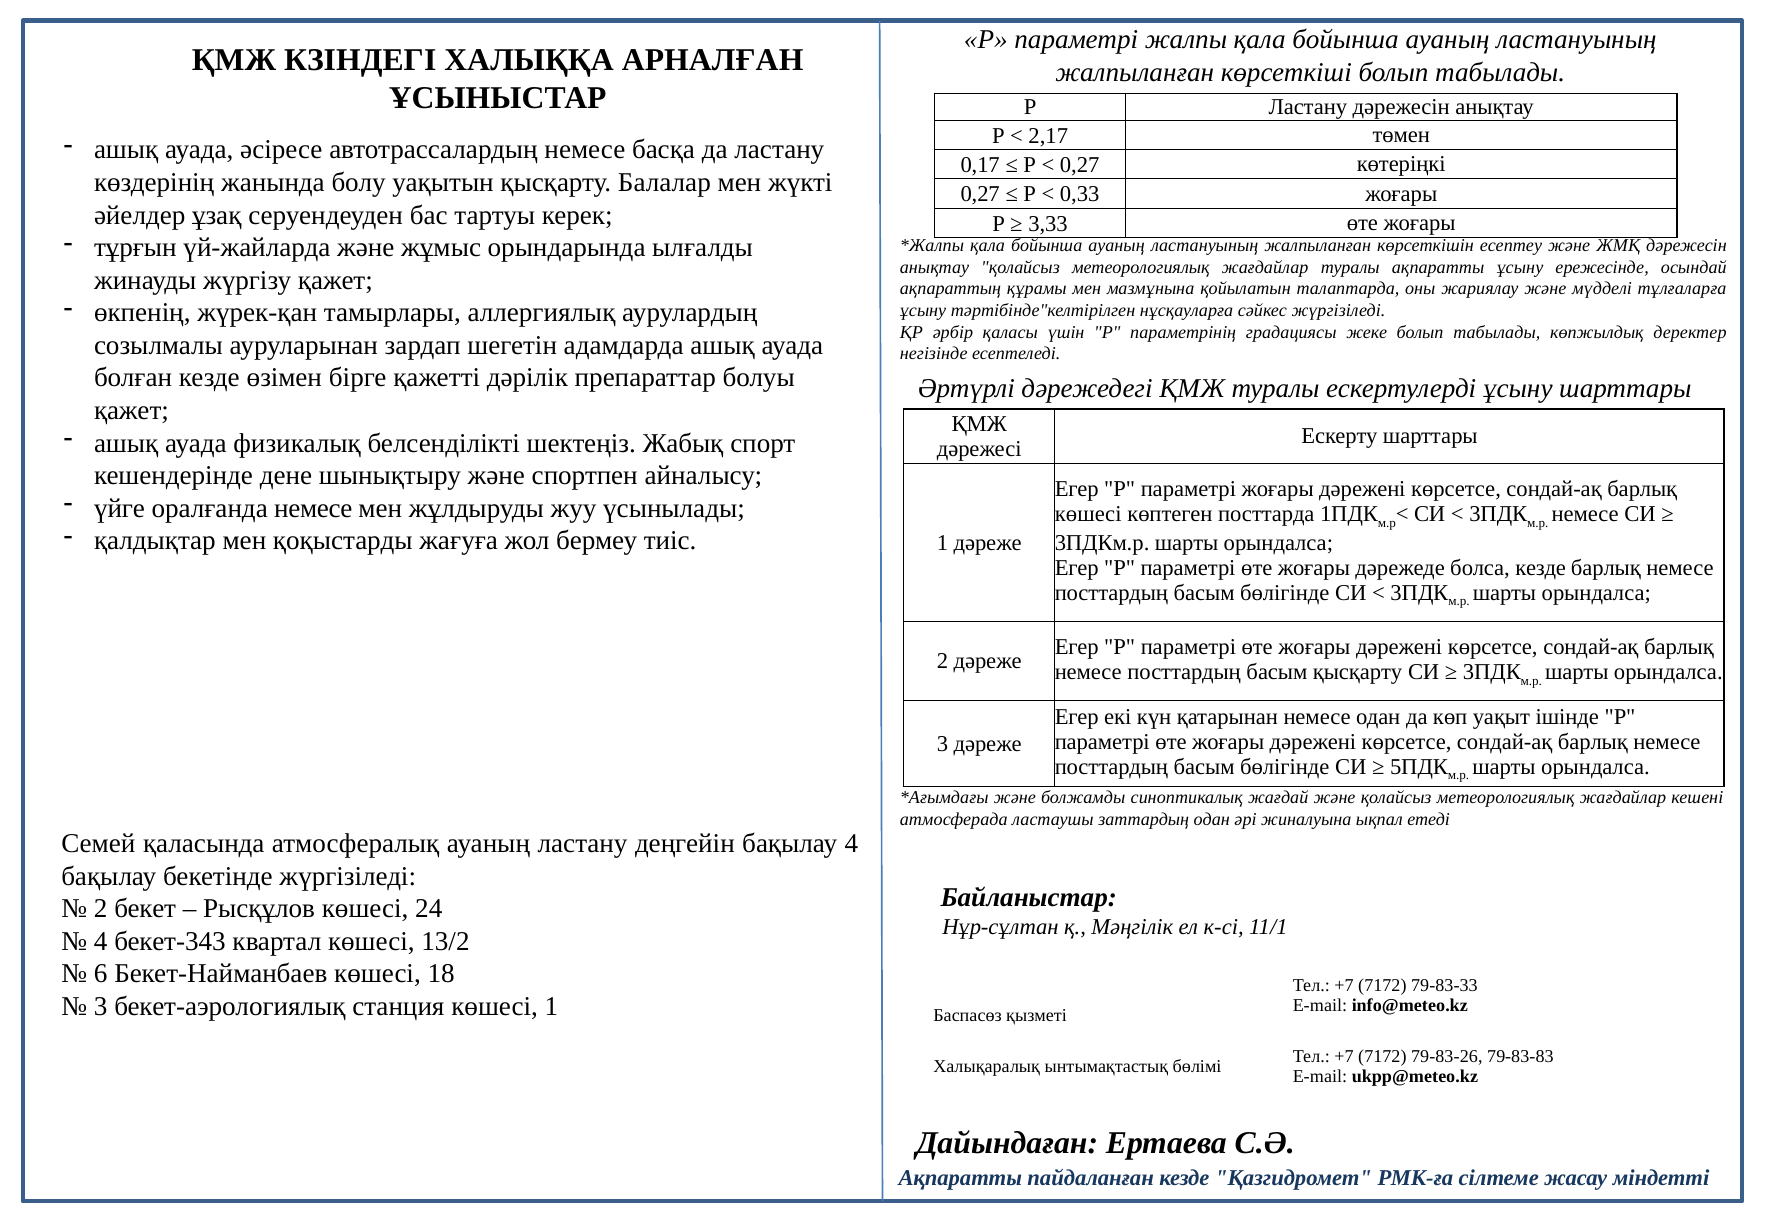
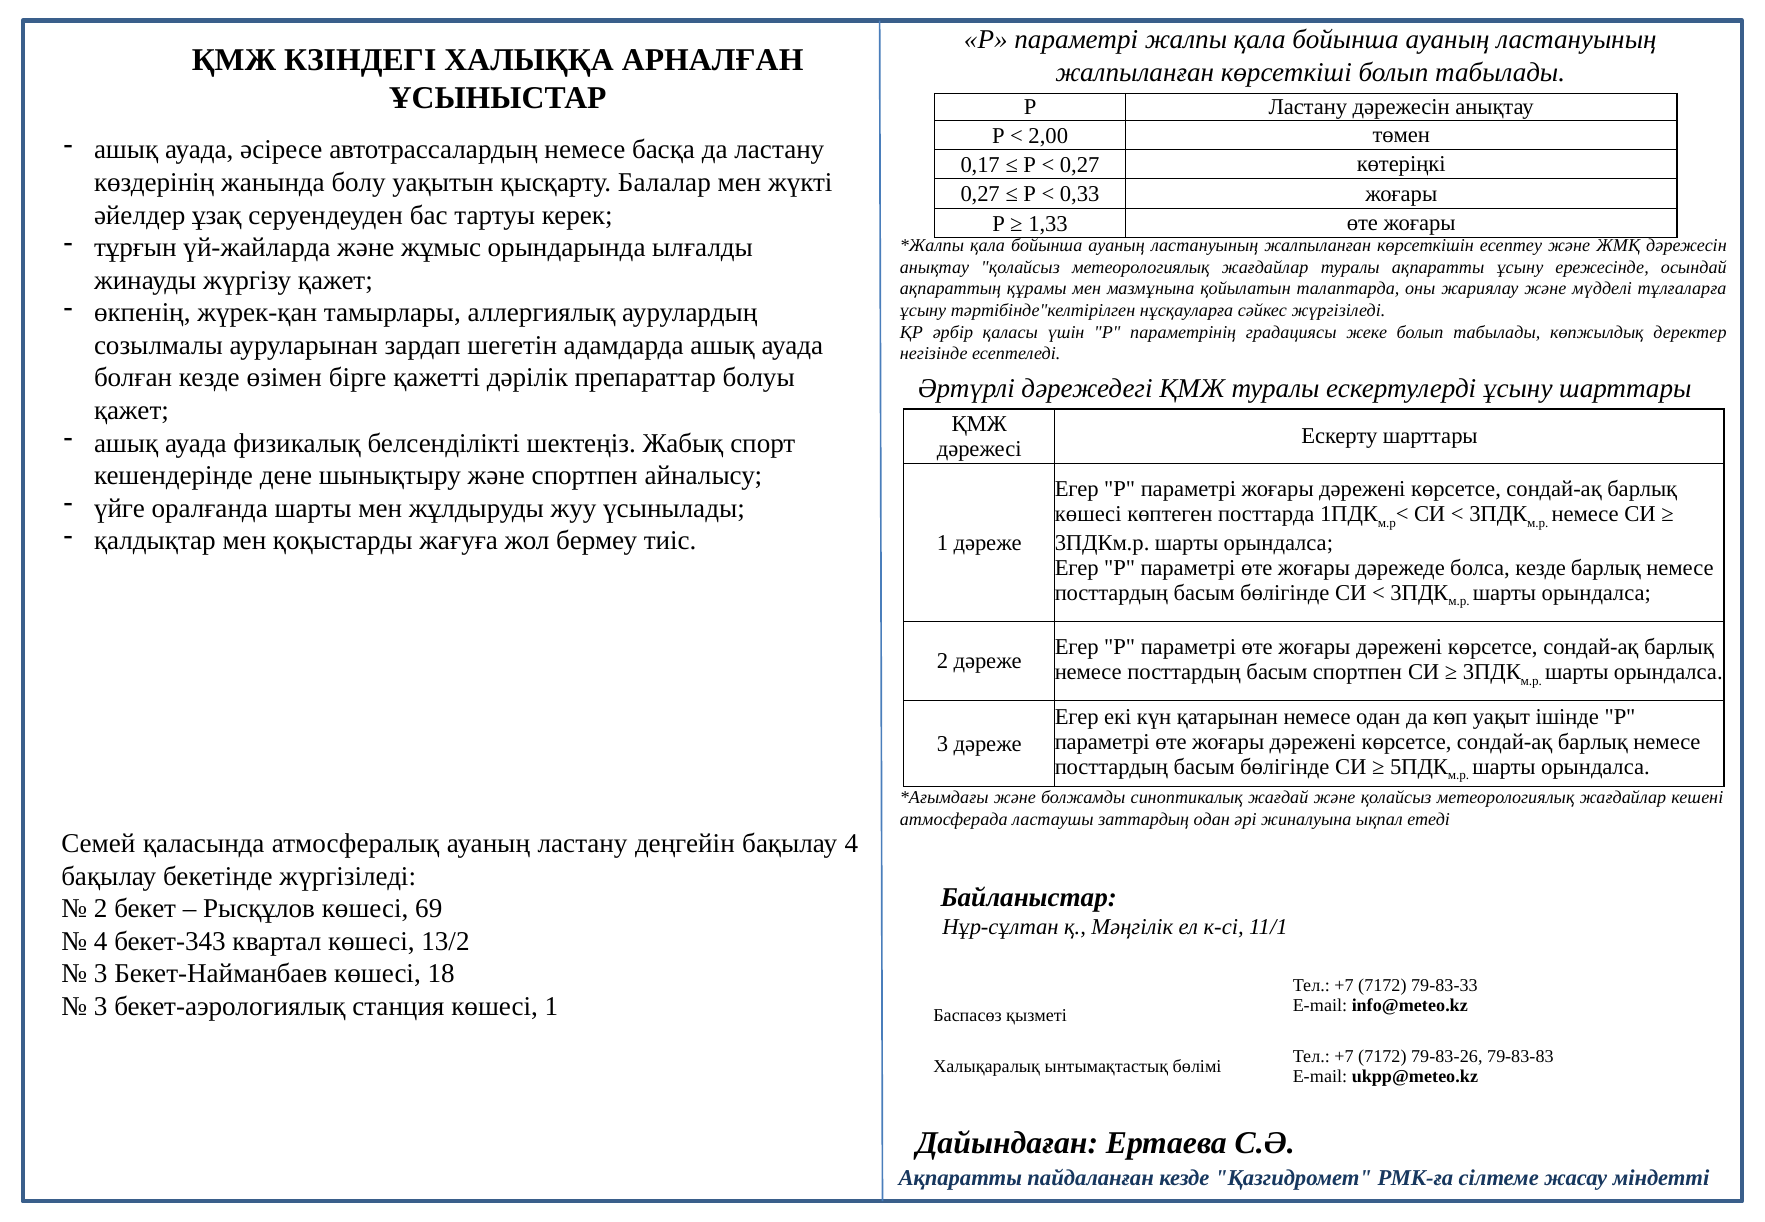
2,17: 2,17 -> 2,00
3,33: 3,33 -> 1,33
оралғанда немесе: немесе -> шарты
басым қысқарту: қысқарту -> спортпен
24: 24 -> 69
6 at (101, 974): 6 -> 3
